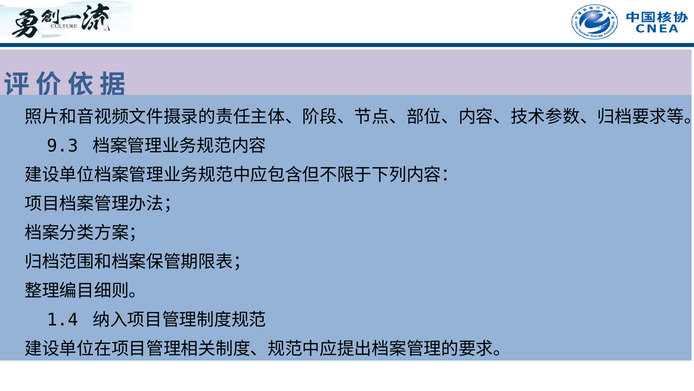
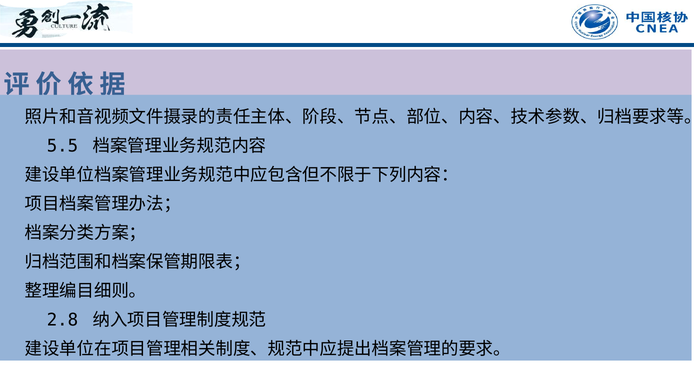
9.3: 9.3 -> 5.5
1.4: 1.4 -> 2.8
